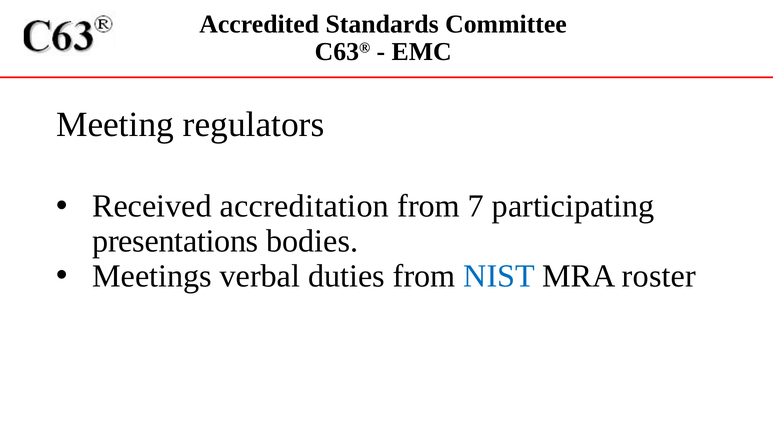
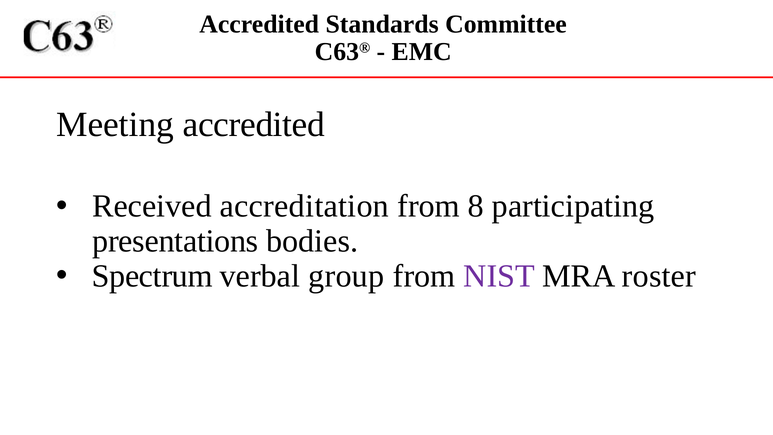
Meeting regulators: regulators -> accredited
7: 7 -> 8
Meetings: Meetings -> Spectrum
duties: duties -> group
NIST colour: blue -> purple
